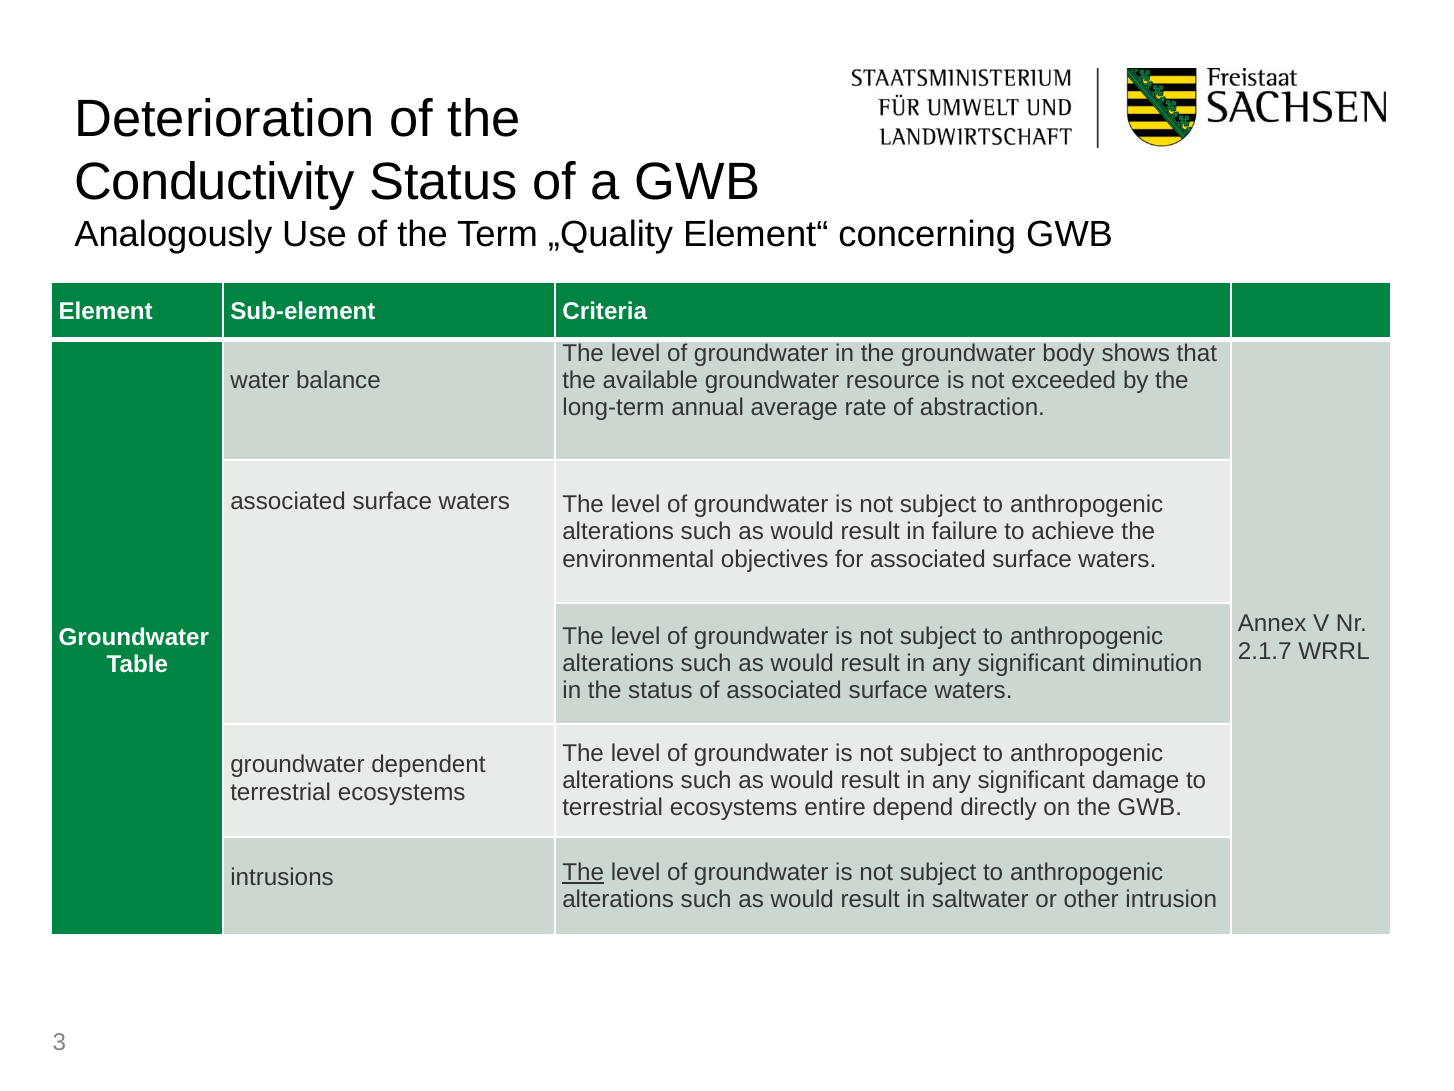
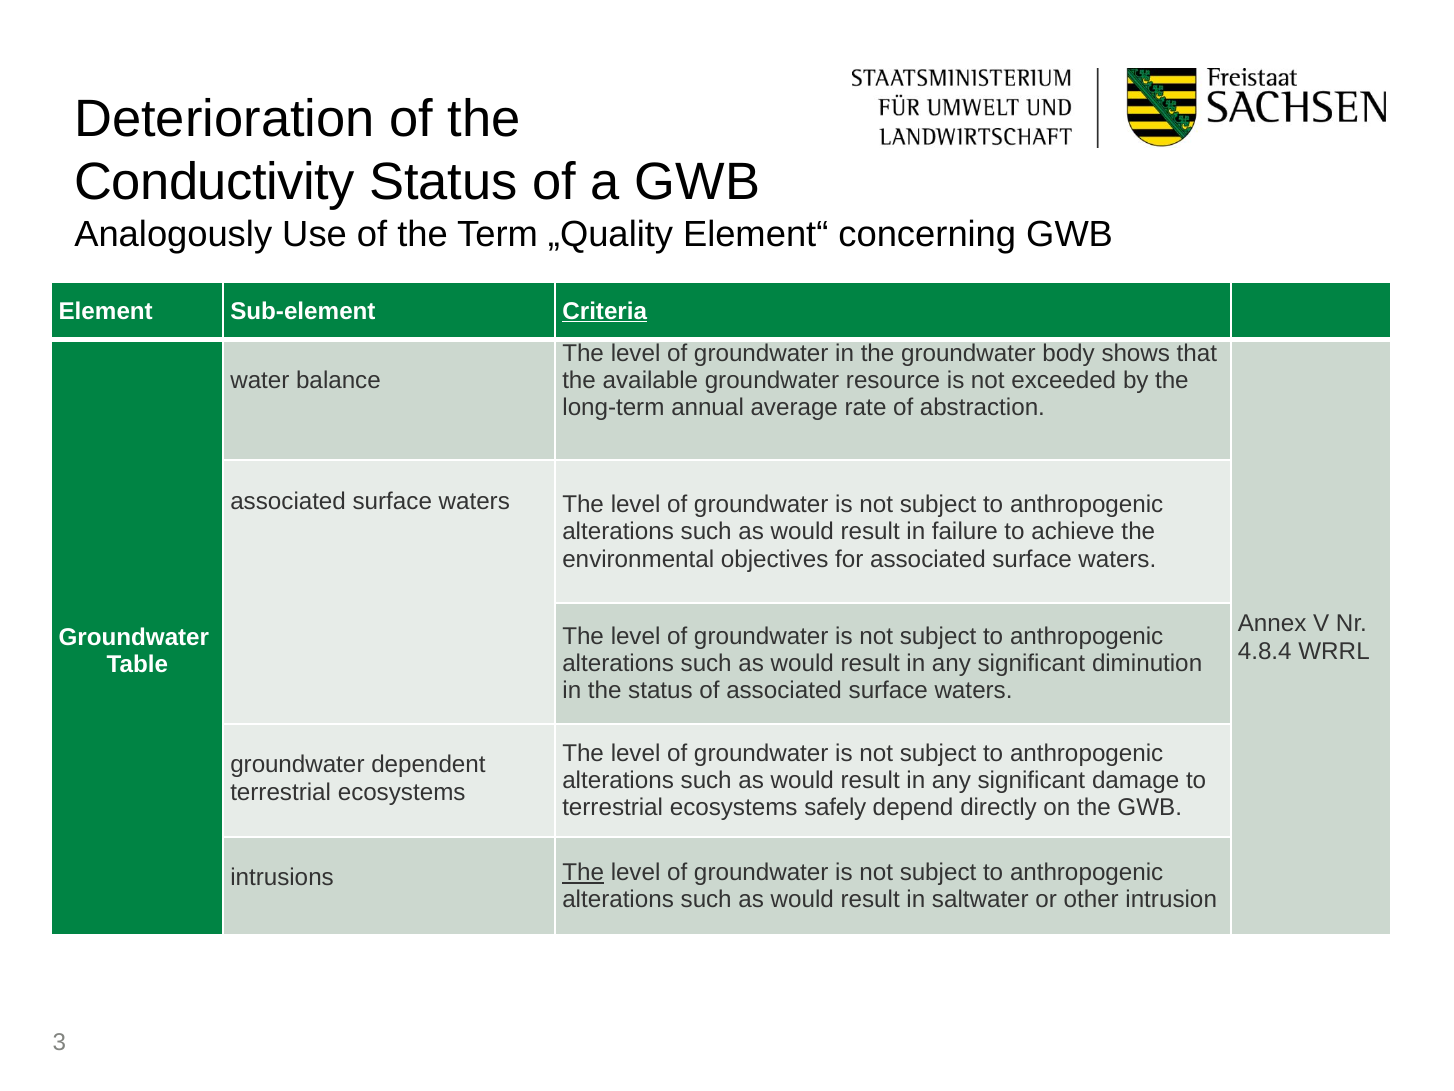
Criteria underline: none -> present
2.1.7: 2.1.7 -> 4.8.4
entire: entire -> safely
